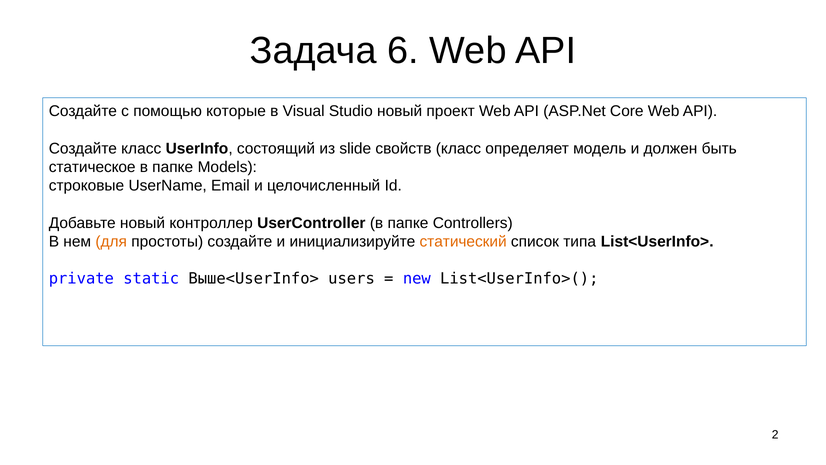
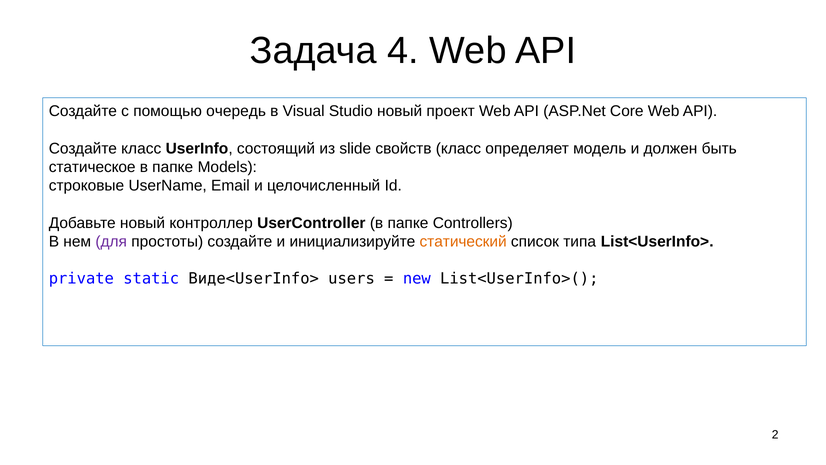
6: 6 -> 4
которые: которые -> очередь
для colour: orange -> purple
Выше<UserInfo>: Выше<UserInfo> -> Виде<UserInfo>
